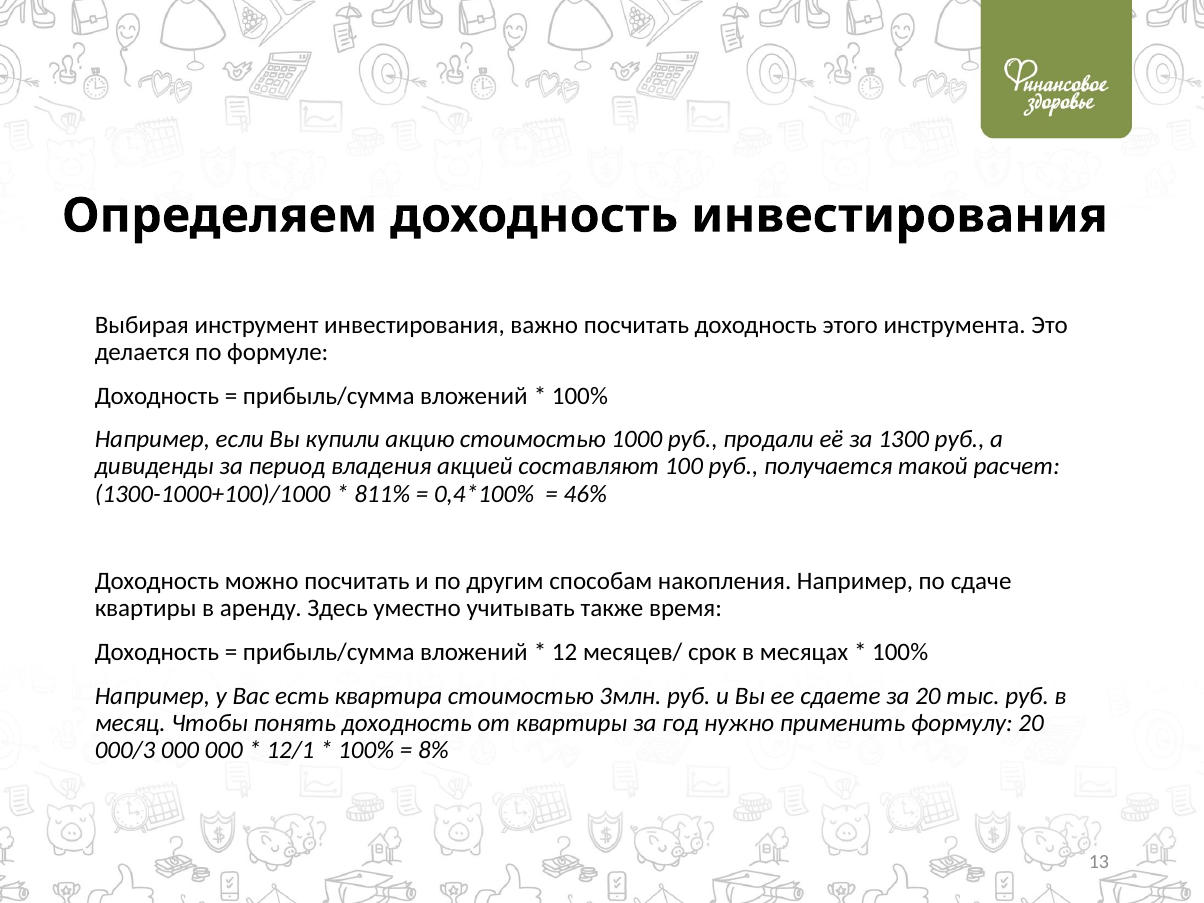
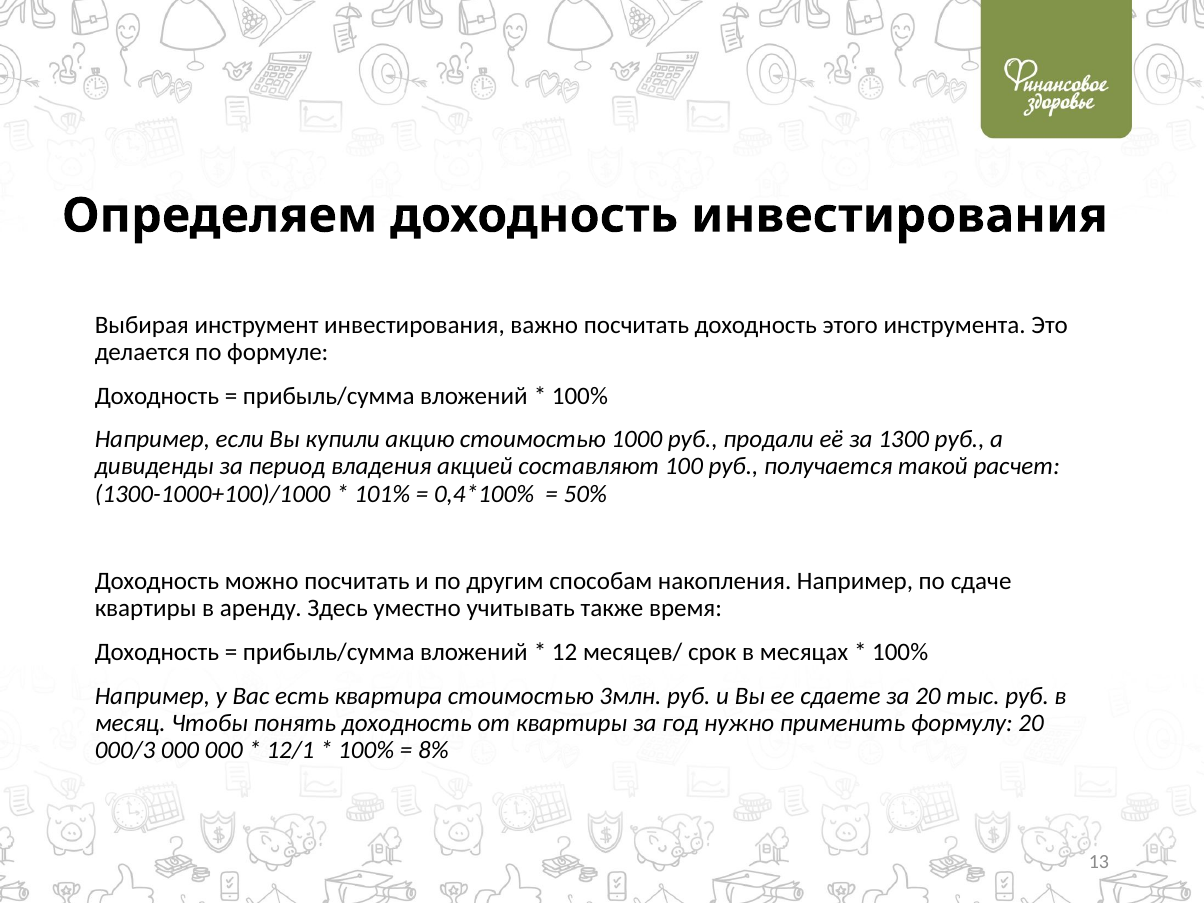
811%: 811% -> 101%
46%: 46% -> 50%
